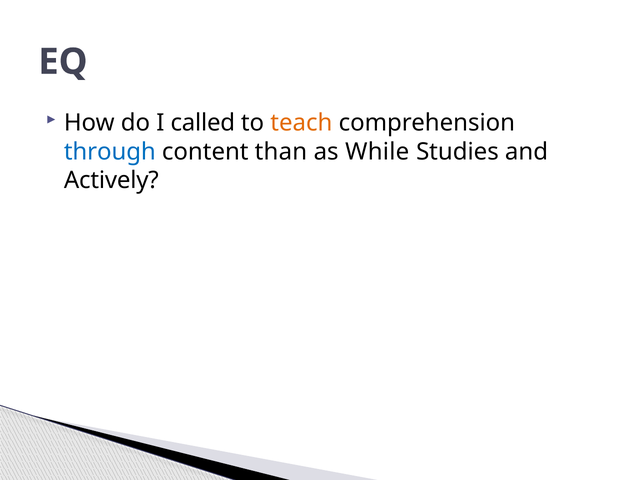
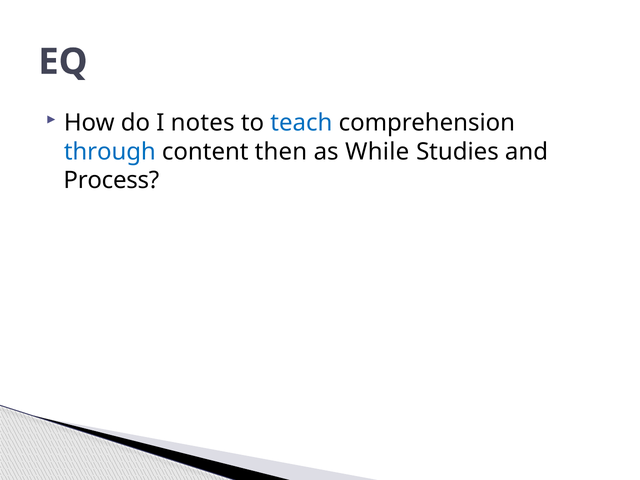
called: called -> notes
teach colour: orange -> blue
than: than -> then
Actively: Actively -> Process
